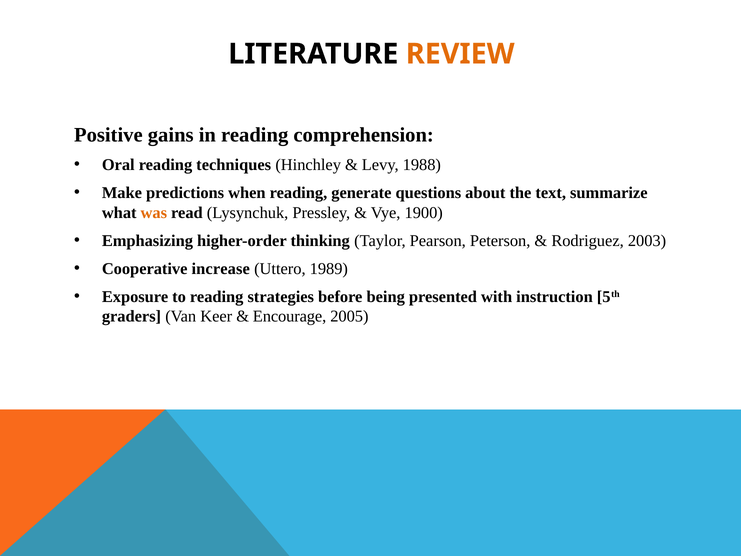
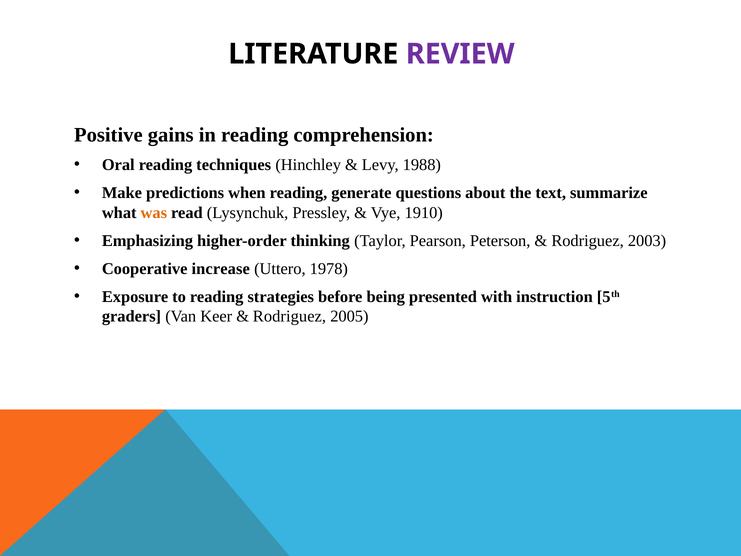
REVIEW colour: orange -> purple
1900: 1900 -> 1910
1989: 1989 -> 1978
Encourage at (290, 316): Encourage -> Rodriguez
